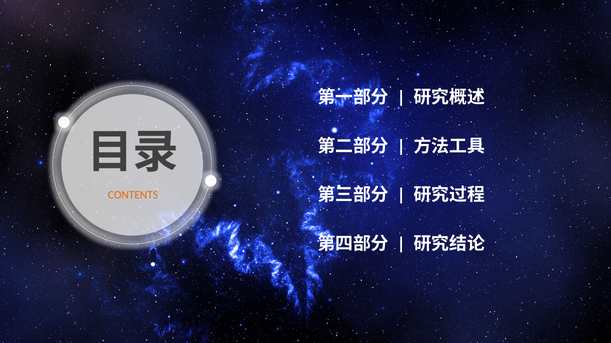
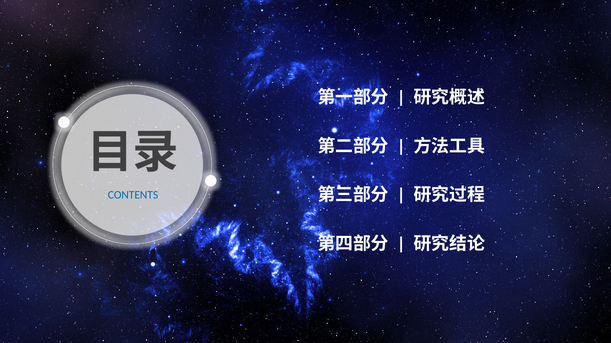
CONTENTS colour: orange -> blue
